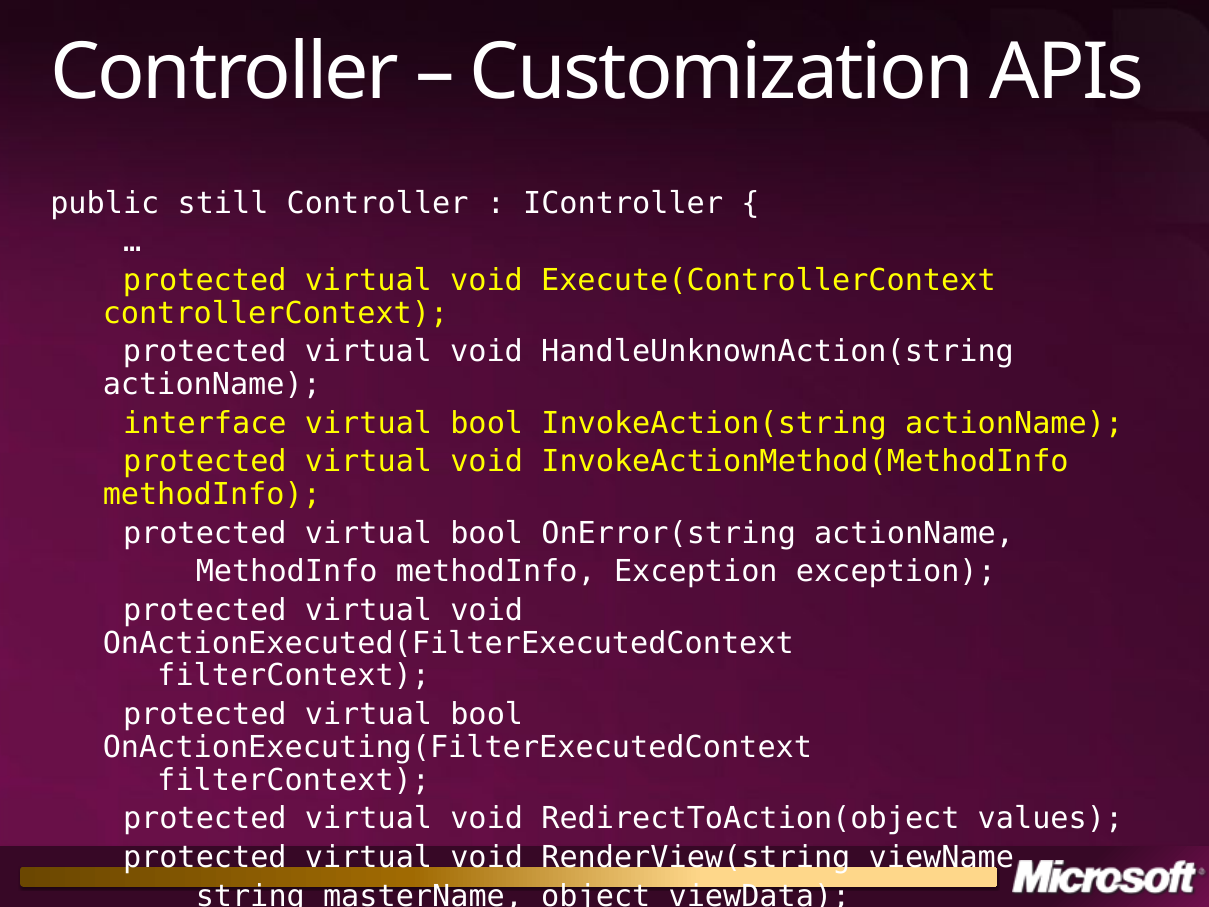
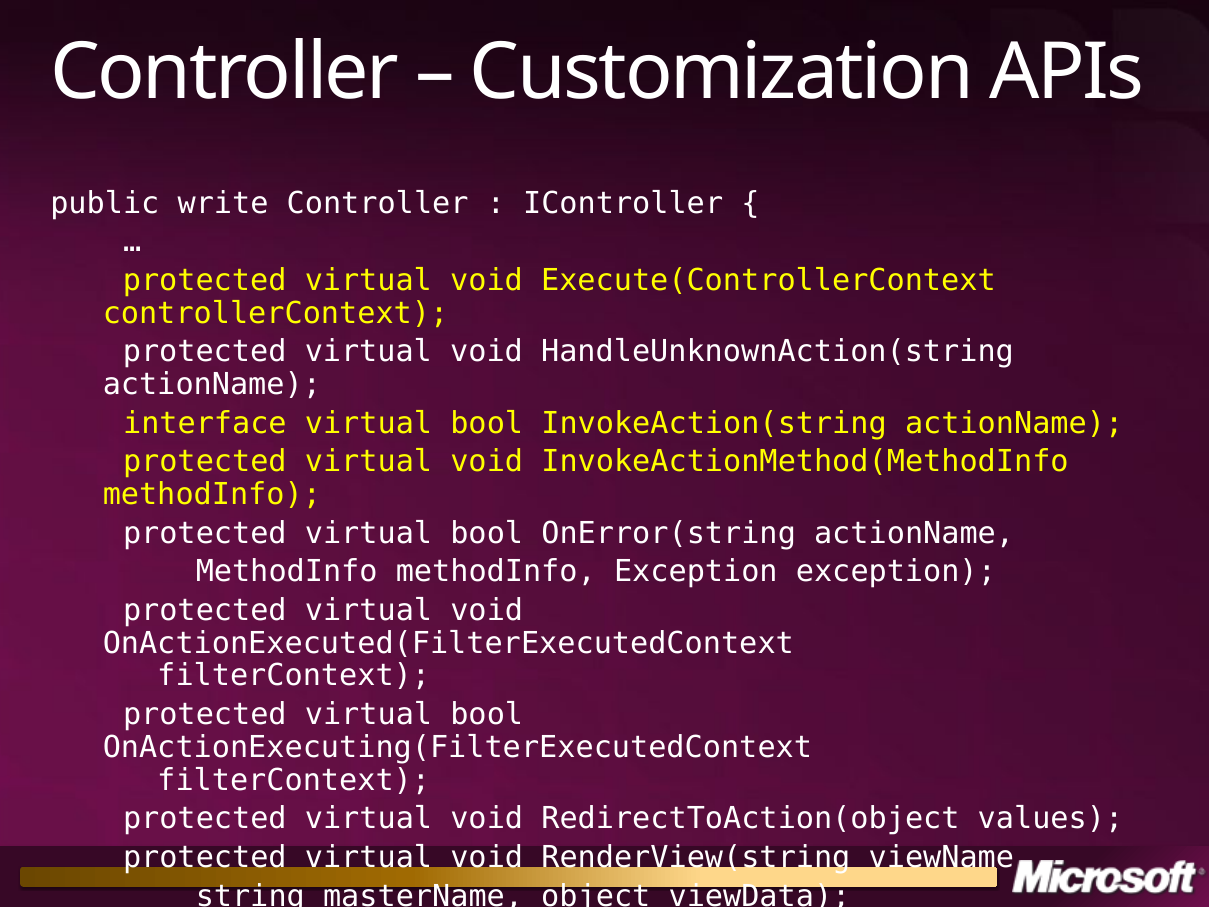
still: still -> write
